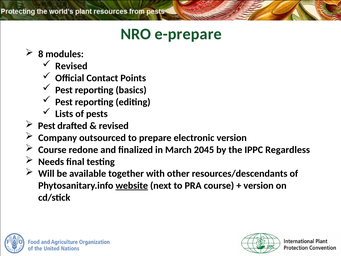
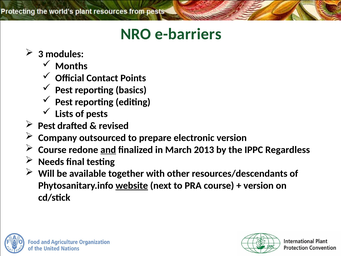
e-prepare: e-prepare -> e-barriers
8: 8 -> 3
Revised at (71, 66): Revised -> Months
and underline: none -> present
2045: 2045 -> 2013
